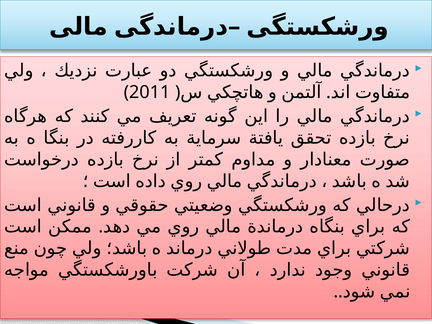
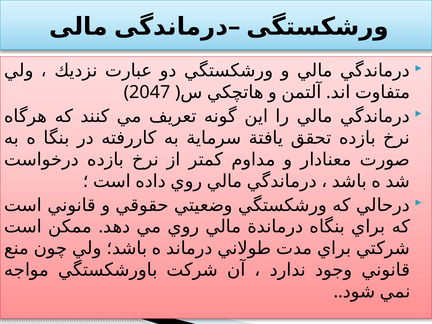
2011: 2011 -> 2047
